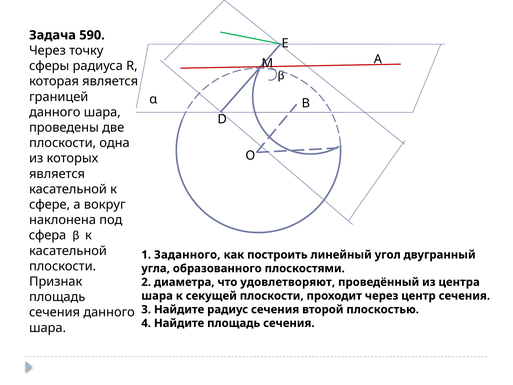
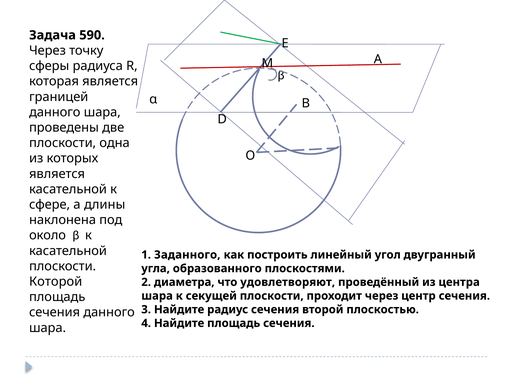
вокруг: вокруг -> длины
сфера: сфера -> около
Признак: Признак -> Которой
